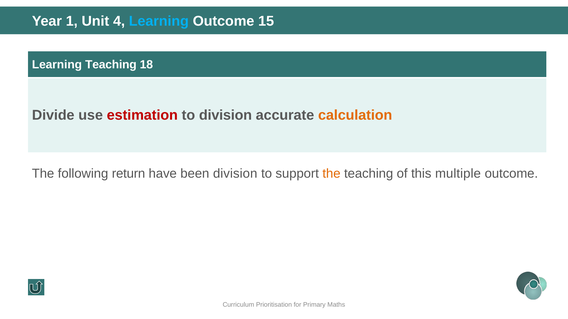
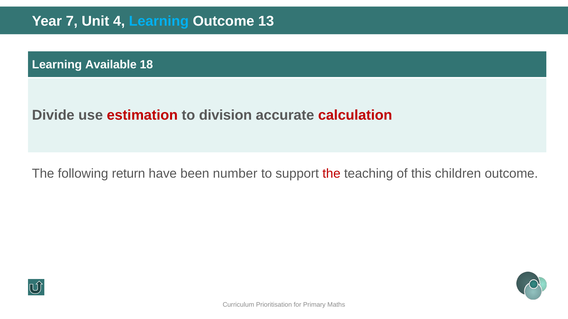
1: 1 -> 7
15: 15 -> 13
Learning Teaching: Teaching -> Available
calculation colour: orange -> red
been division: division -> number
the at (331, 174) colour: orange -> red
multiple: multiple -> children
